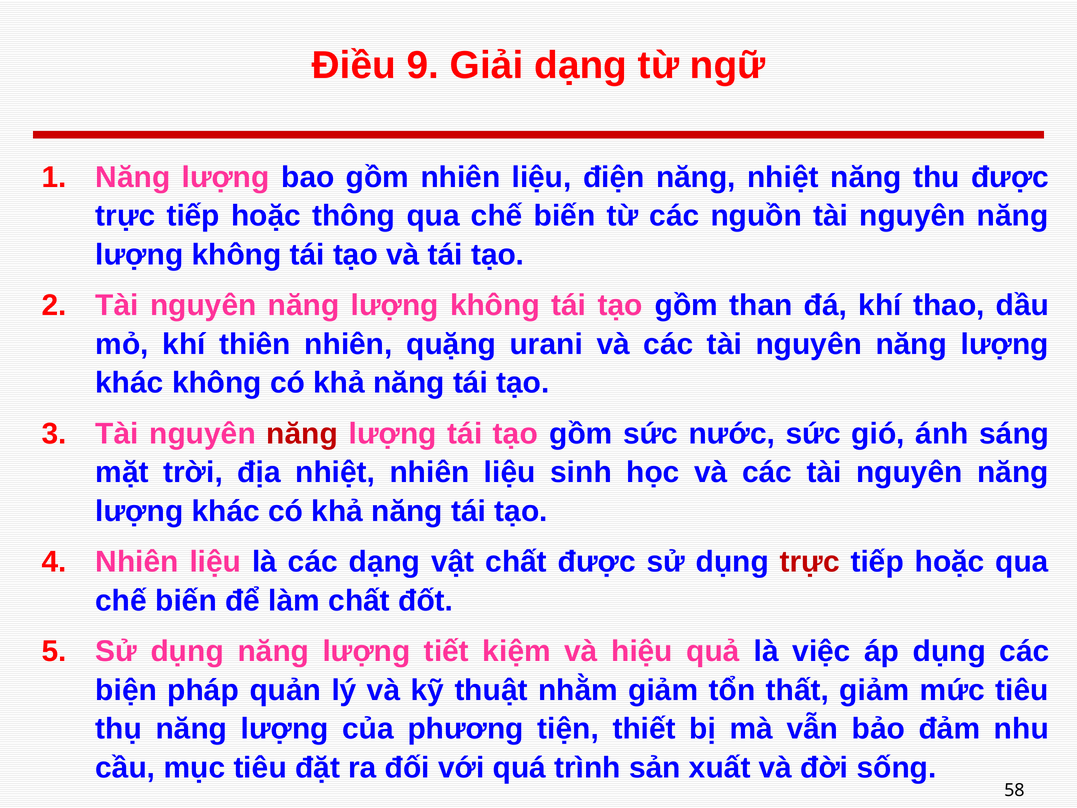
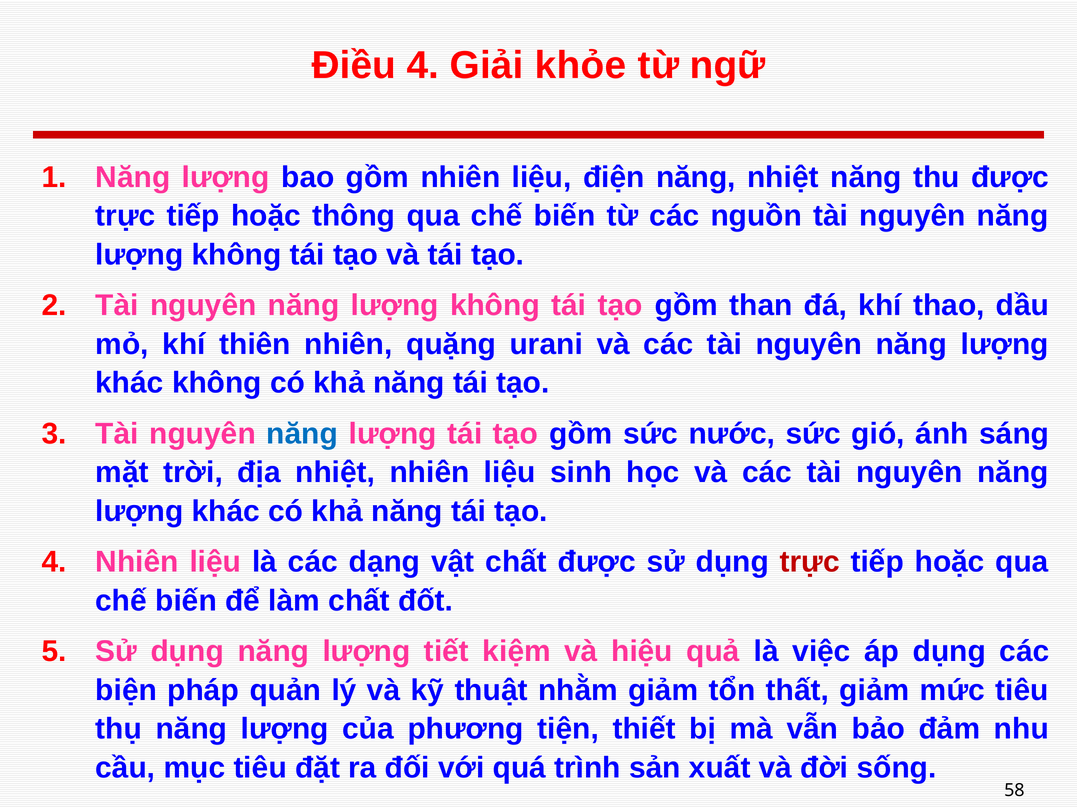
Điều 9: 9 -> 4
Giải dạng: dạng -> khỏe
năng at (302, 434) colour: red -> blue
